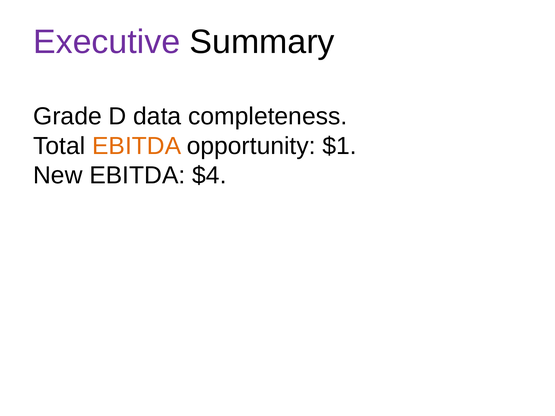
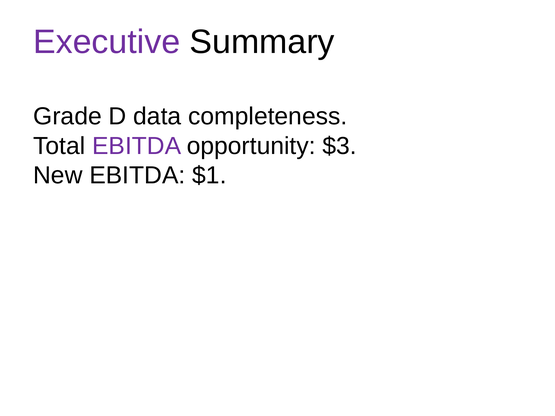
EBITDA at (137, 146) colour: orange -> purple
$1: $1 -> $3
$4: $4 -> $1
